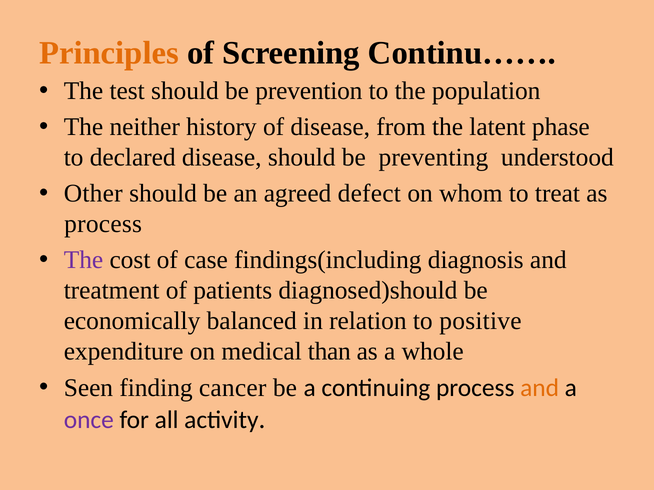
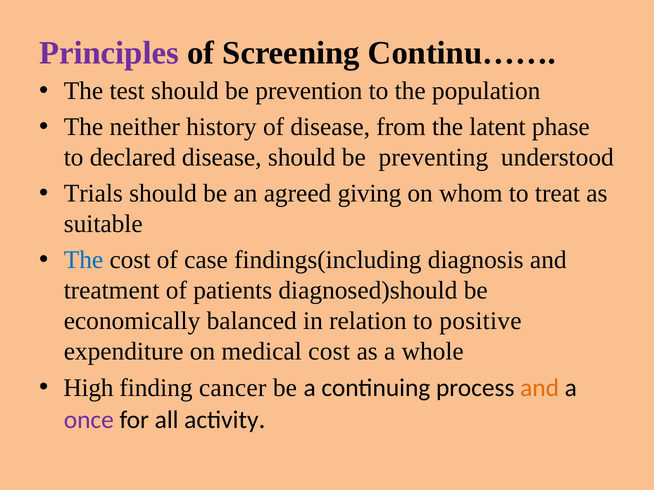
Principles colour: orange -> purple
Other: Other -> Trials
defect: defect -> giving
process at (103, 224): process -> suitable
The at (83, 260) colour: purple -> blue
medical than: than -> cost
Seen: Seen -> High
